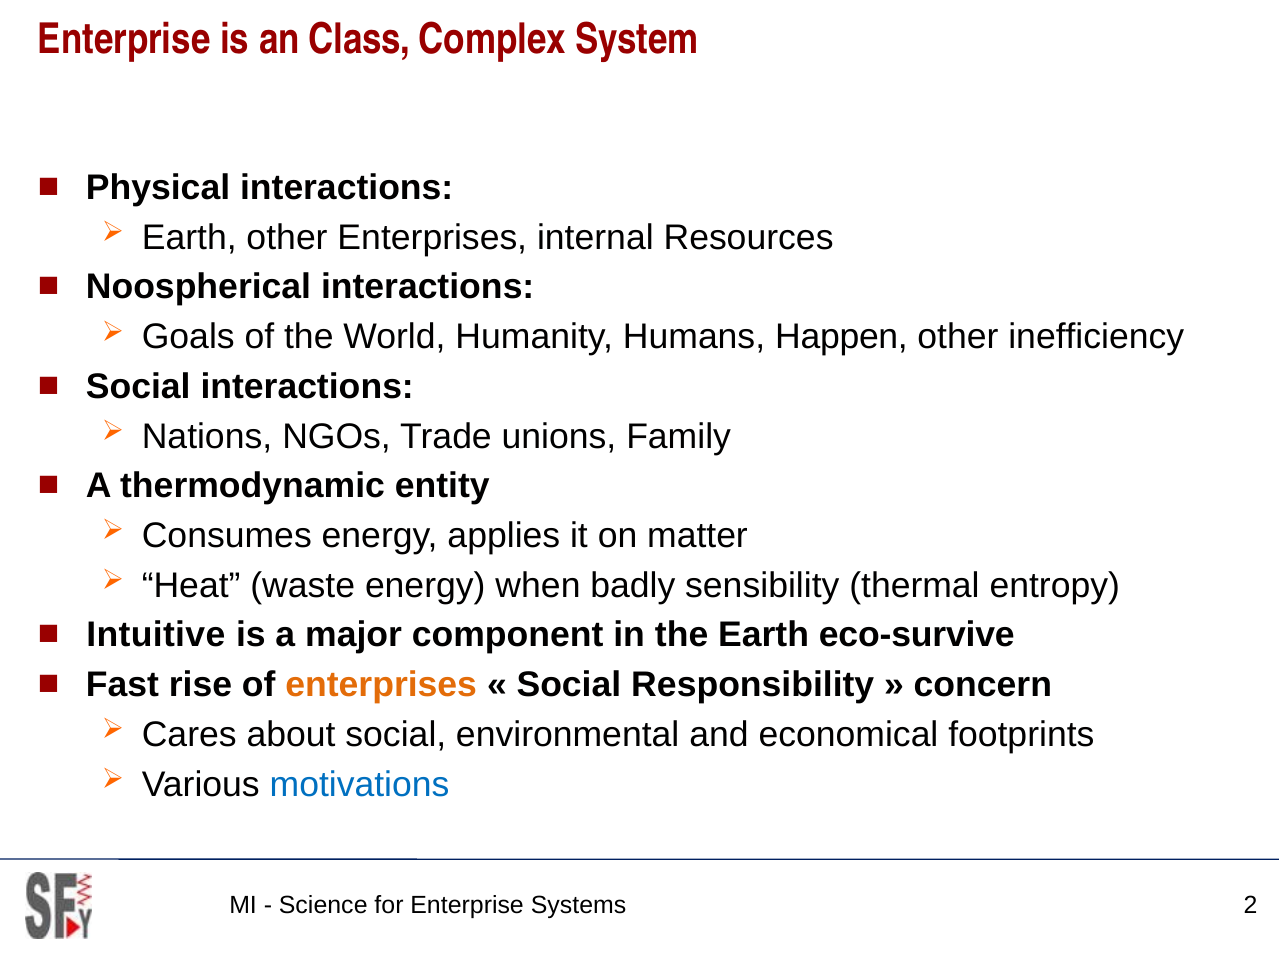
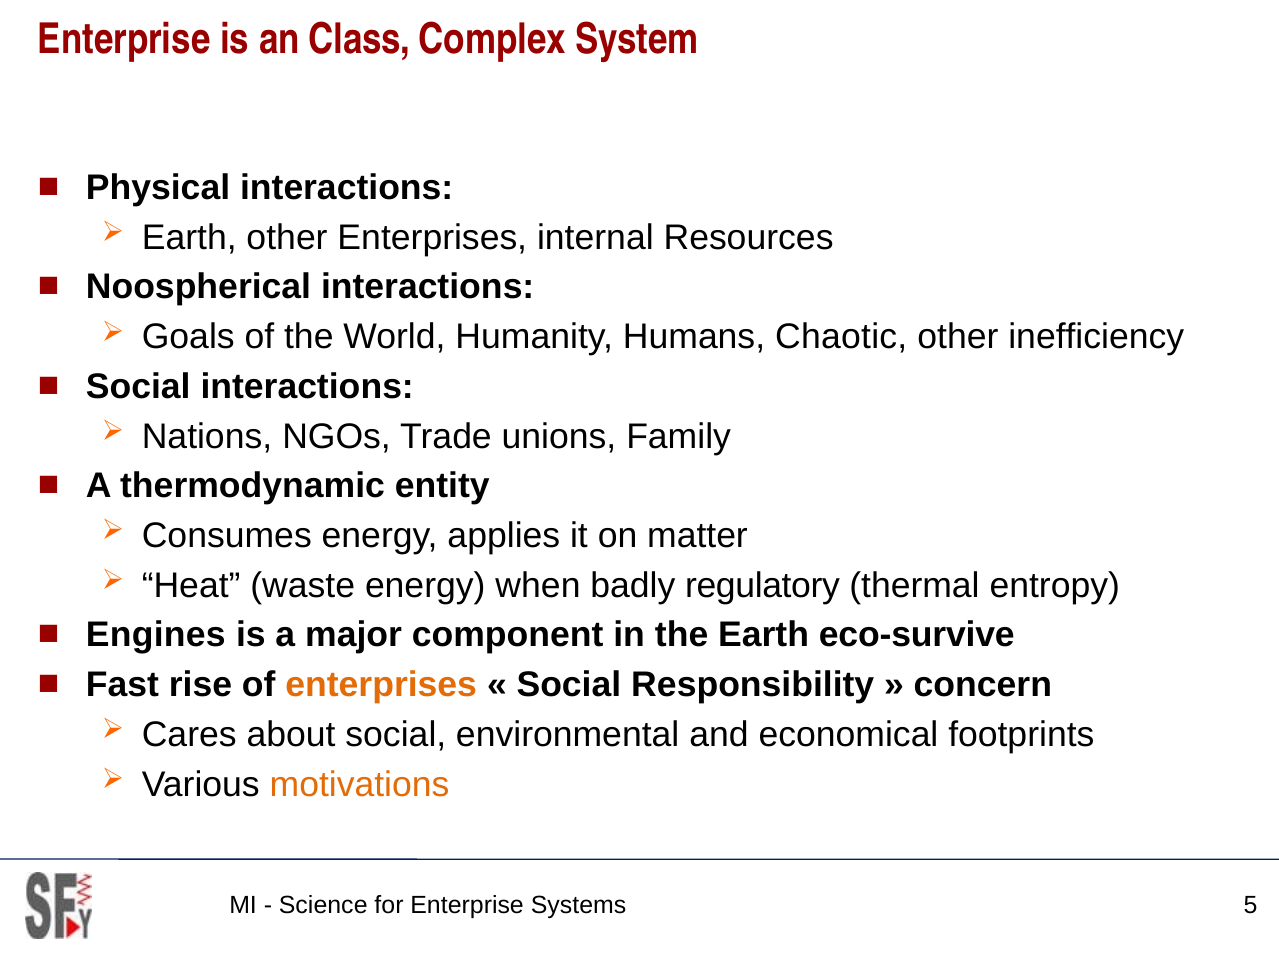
Happen: Happen -> Chaotic
sensibility: sensibility -> regulatory
Intuitive: Intuitive -> Engines
motivations colour: blue -> orange
2: 2 -> 5
